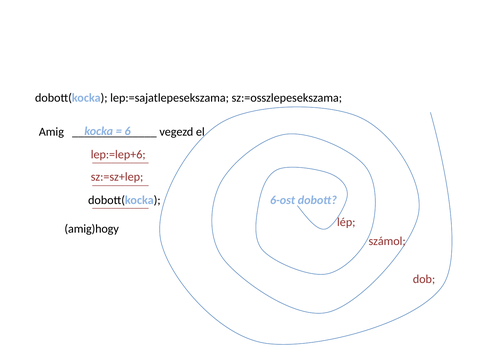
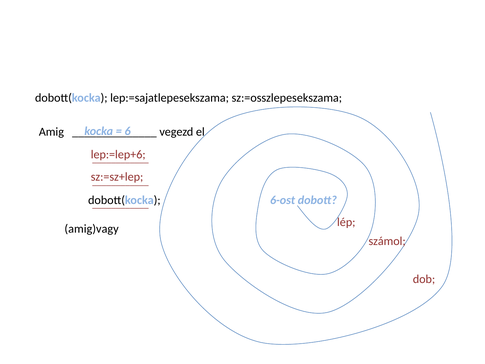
amig)hogy: amig)hogy -> amig)vagy
